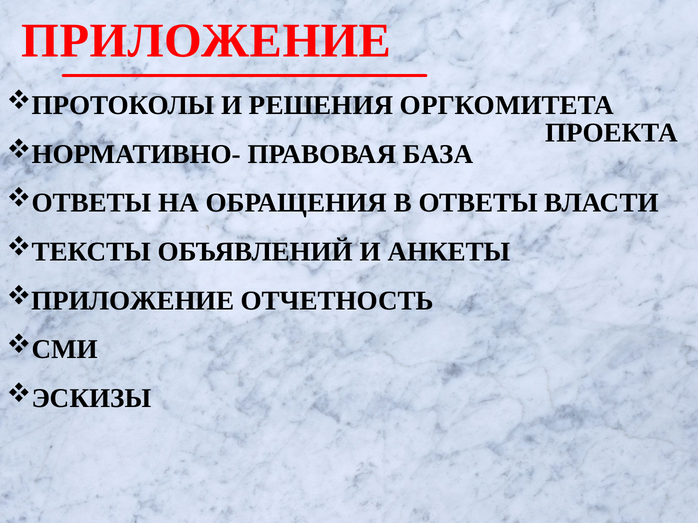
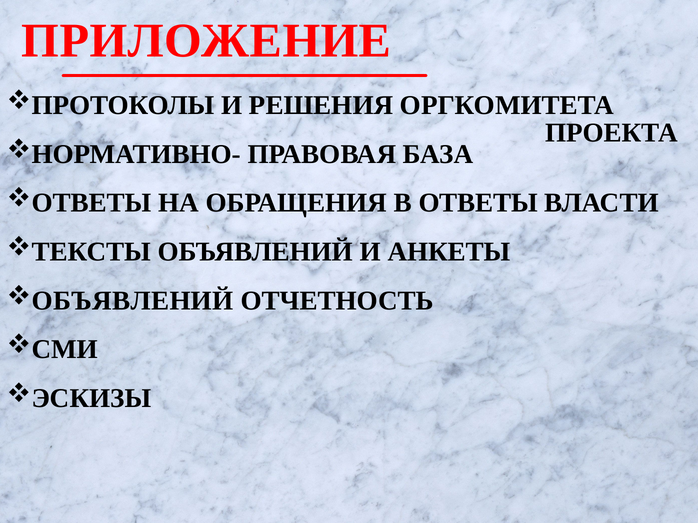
ПРИЛОЖЕНИЕ at (133, 301): ПРИЛОЖЕНИЕ -> ОБЪЯВЛЕНИЙ
